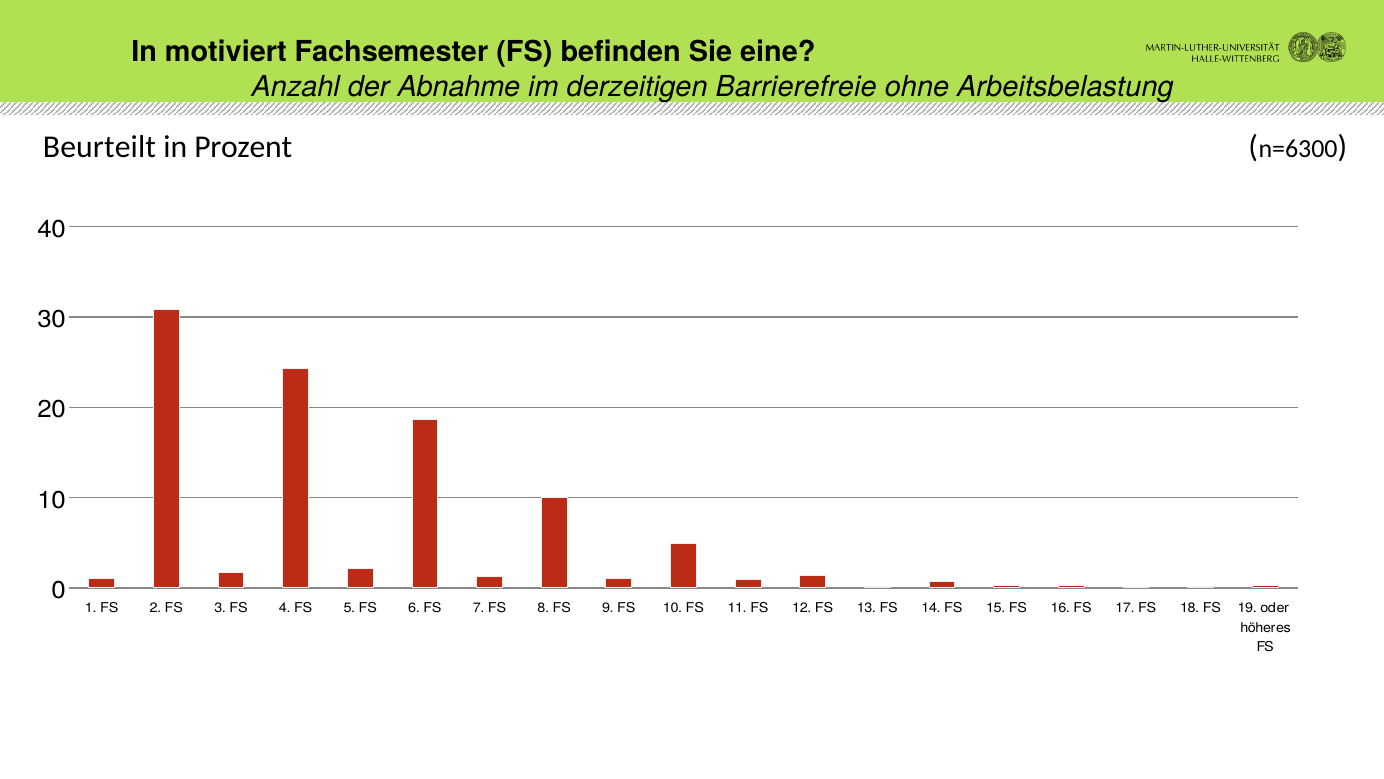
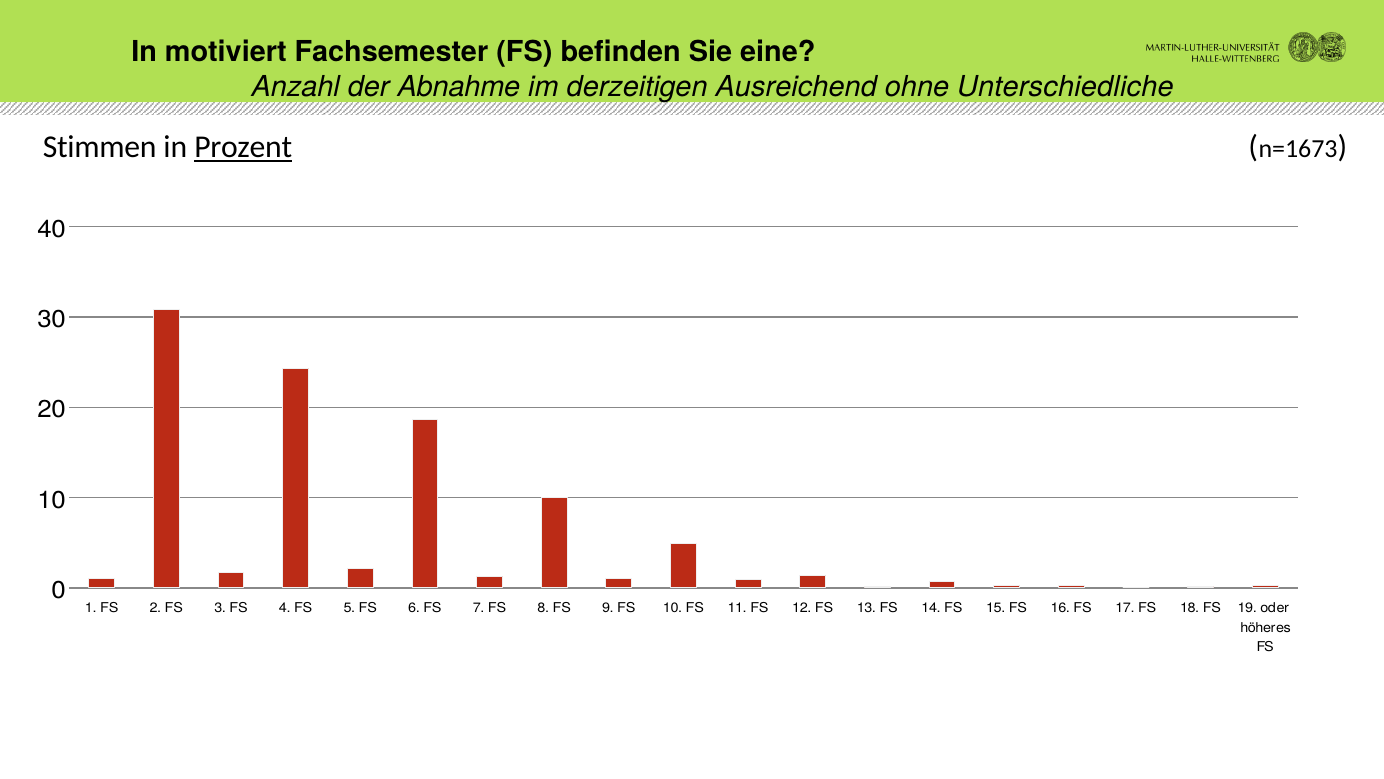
Barrierefreie: Barrierefreie -> Ausreichend
Arbeitsbelastung: Arbeitsbelastung -> Unterschiedliche
Beurteilt: Beurteilt -> Stimmen
Prozent underline: none -> present
n=6300: n=6300 -> n=1673
